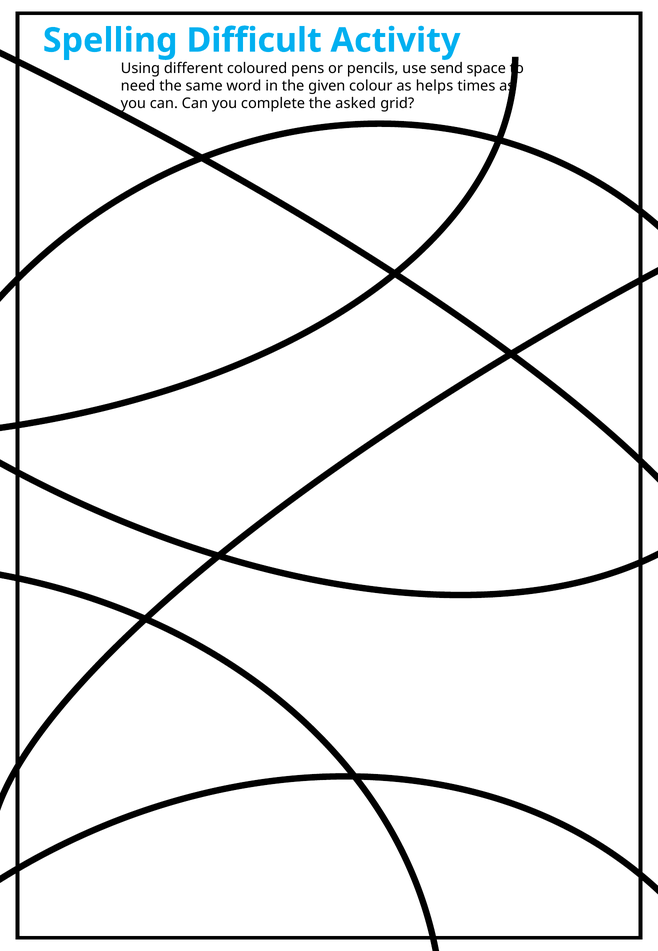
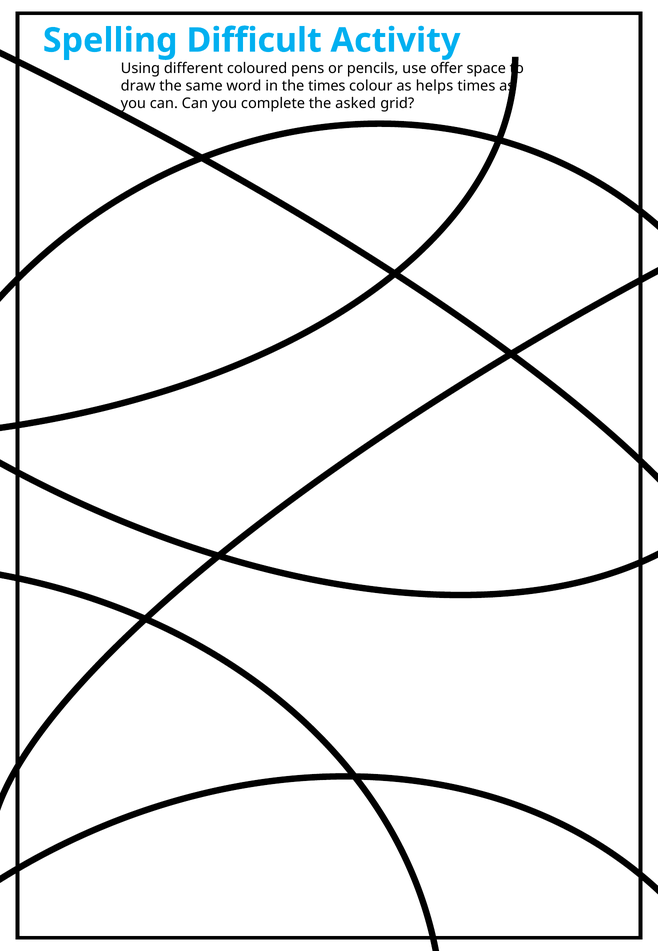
send: send -> offer
need: need -> draw
the given: given -> times
